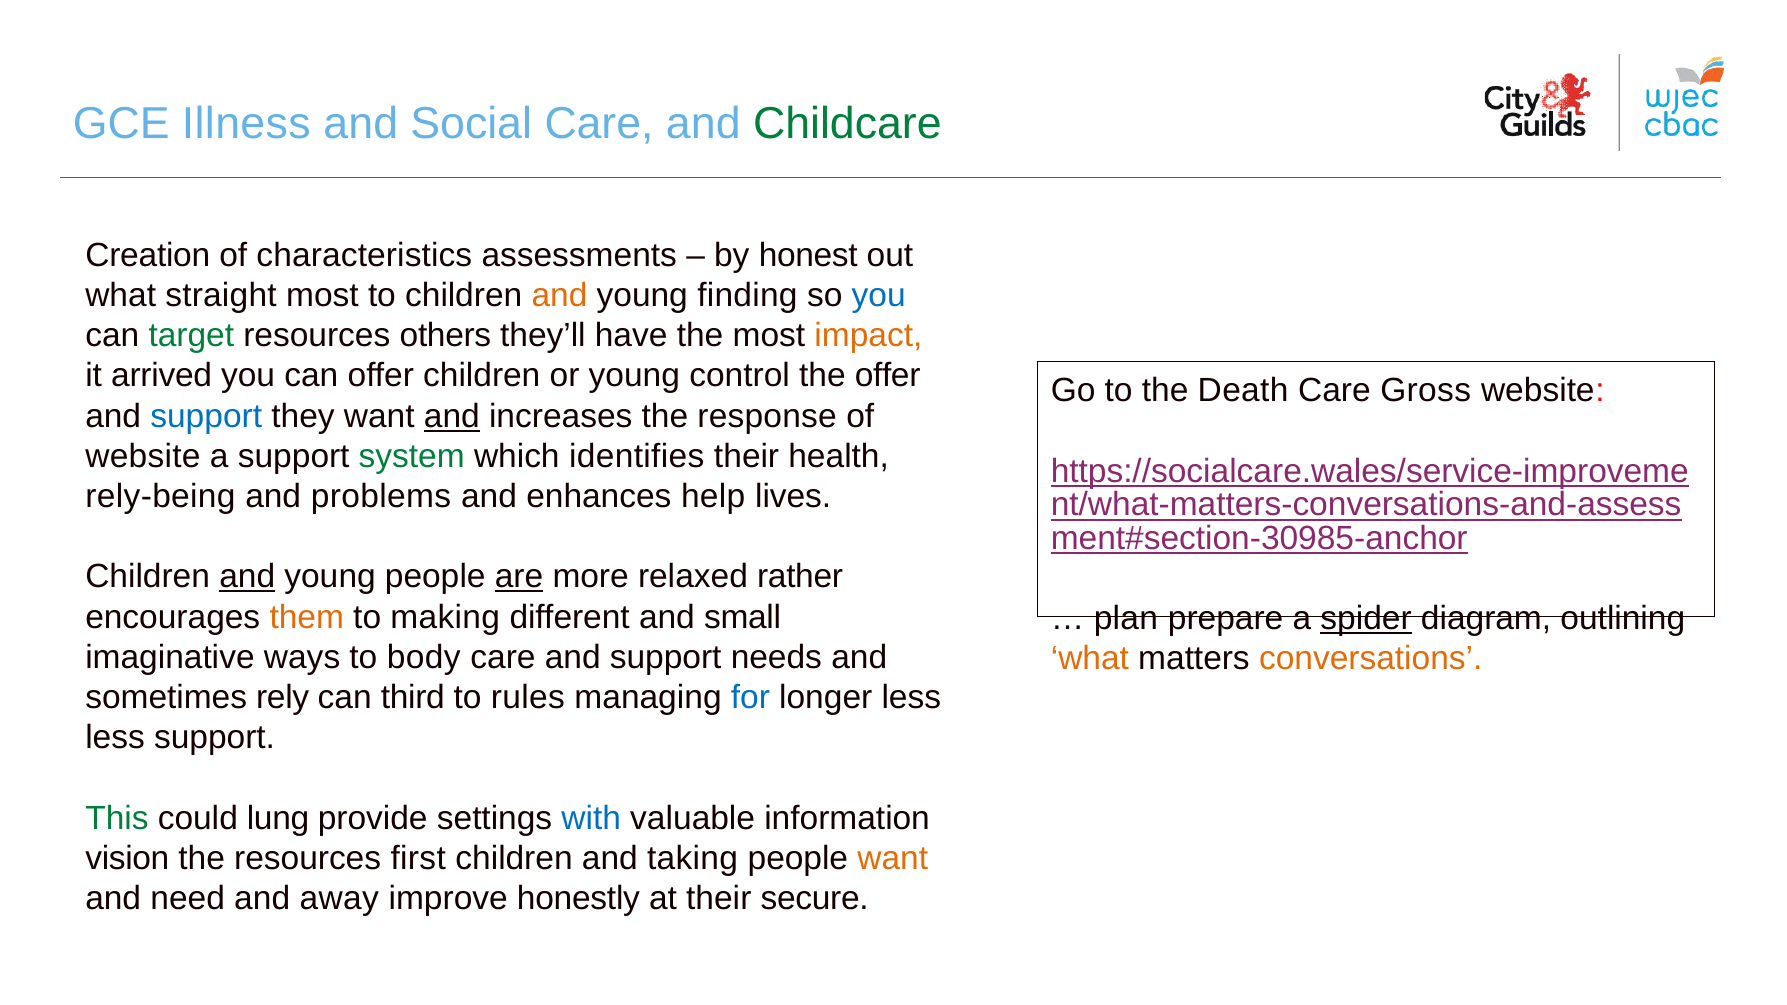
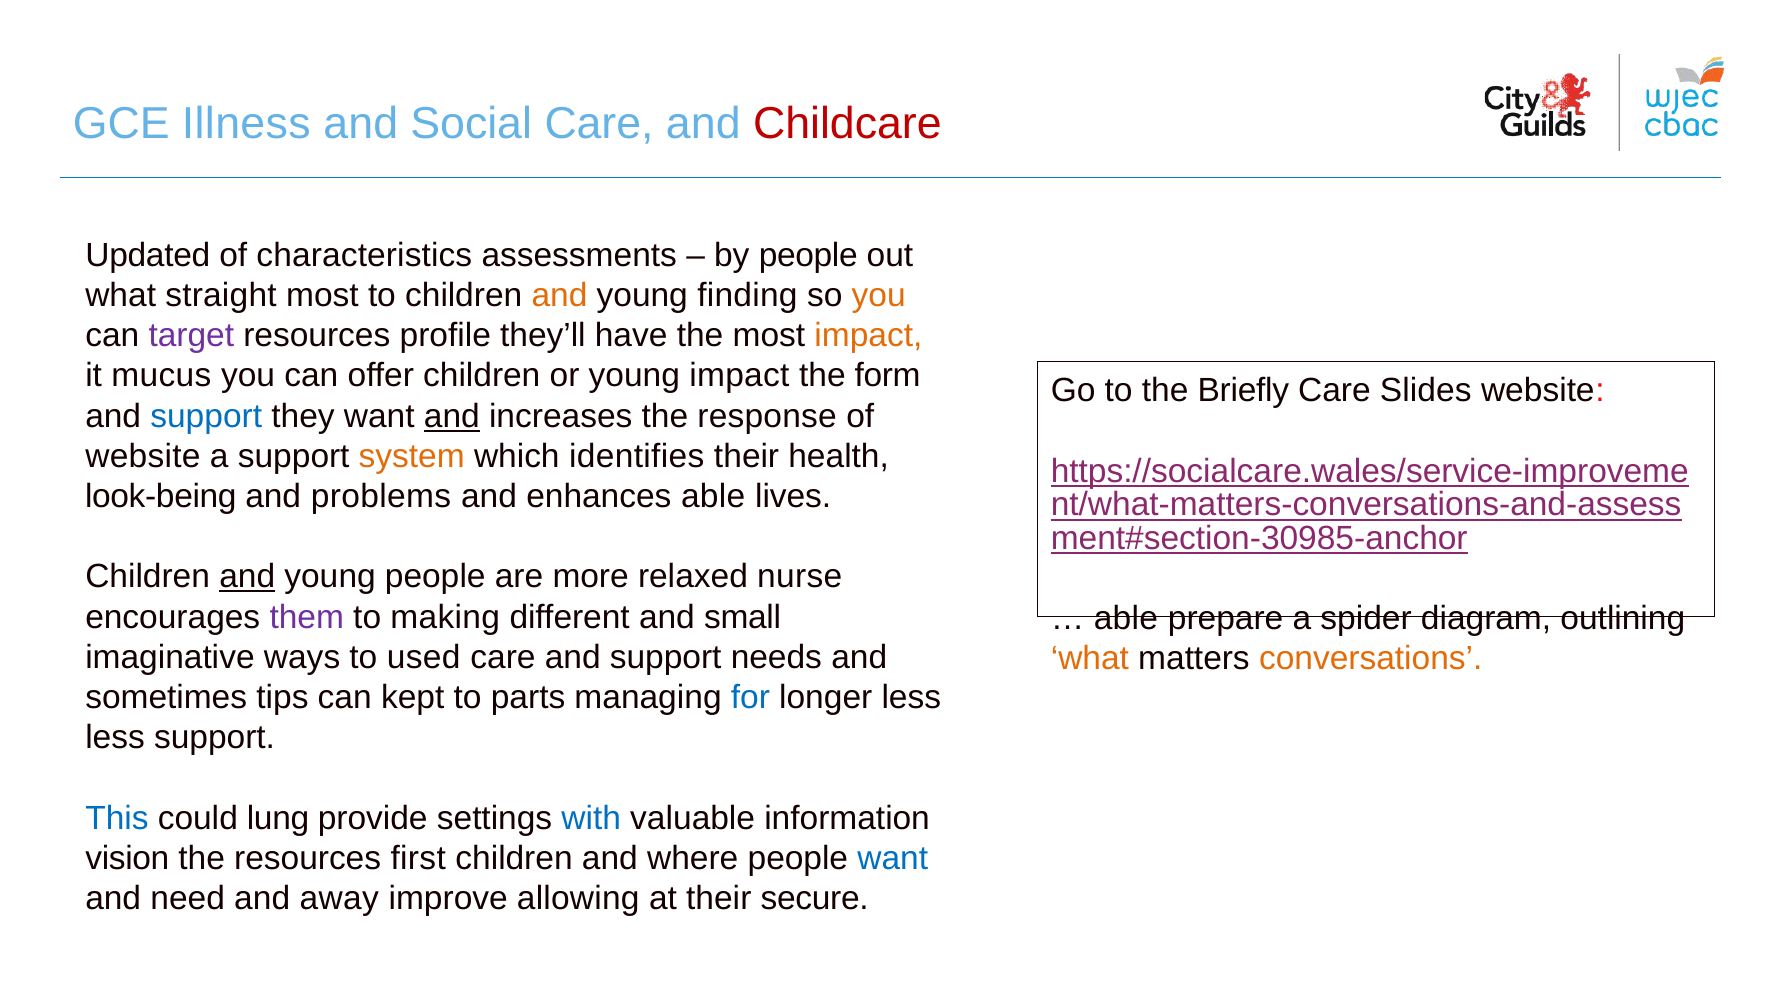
Childcare colour: green -> red
Creation: Creation -> Updated
by honest: honest -> people
you at (879, 296) colour: blue -> orange
target colour: green -> purple
others: others -> profile
arrived: arrived -> mucus
young control: control -> impact
the offer: offer -> form
Death: Death -> Briefly
Gross: Gross -> Slides
system colour: green -> orange
rely-being: rely-being -> look-being
enhances help: help -> able
are underline: present -> none
rather: rather -> nurse
them colour: orange -> purple
plan at (1126, 619): plan -> able
spider underline: present -> none
body: body -> used
rely: rely -> tips
third: third -> kept
rules: rules -> parts
This colour: green -> blue
taking: taking -> where
want at (893, 858) colour: orange -> blue
honestly: honestly -> allowing
